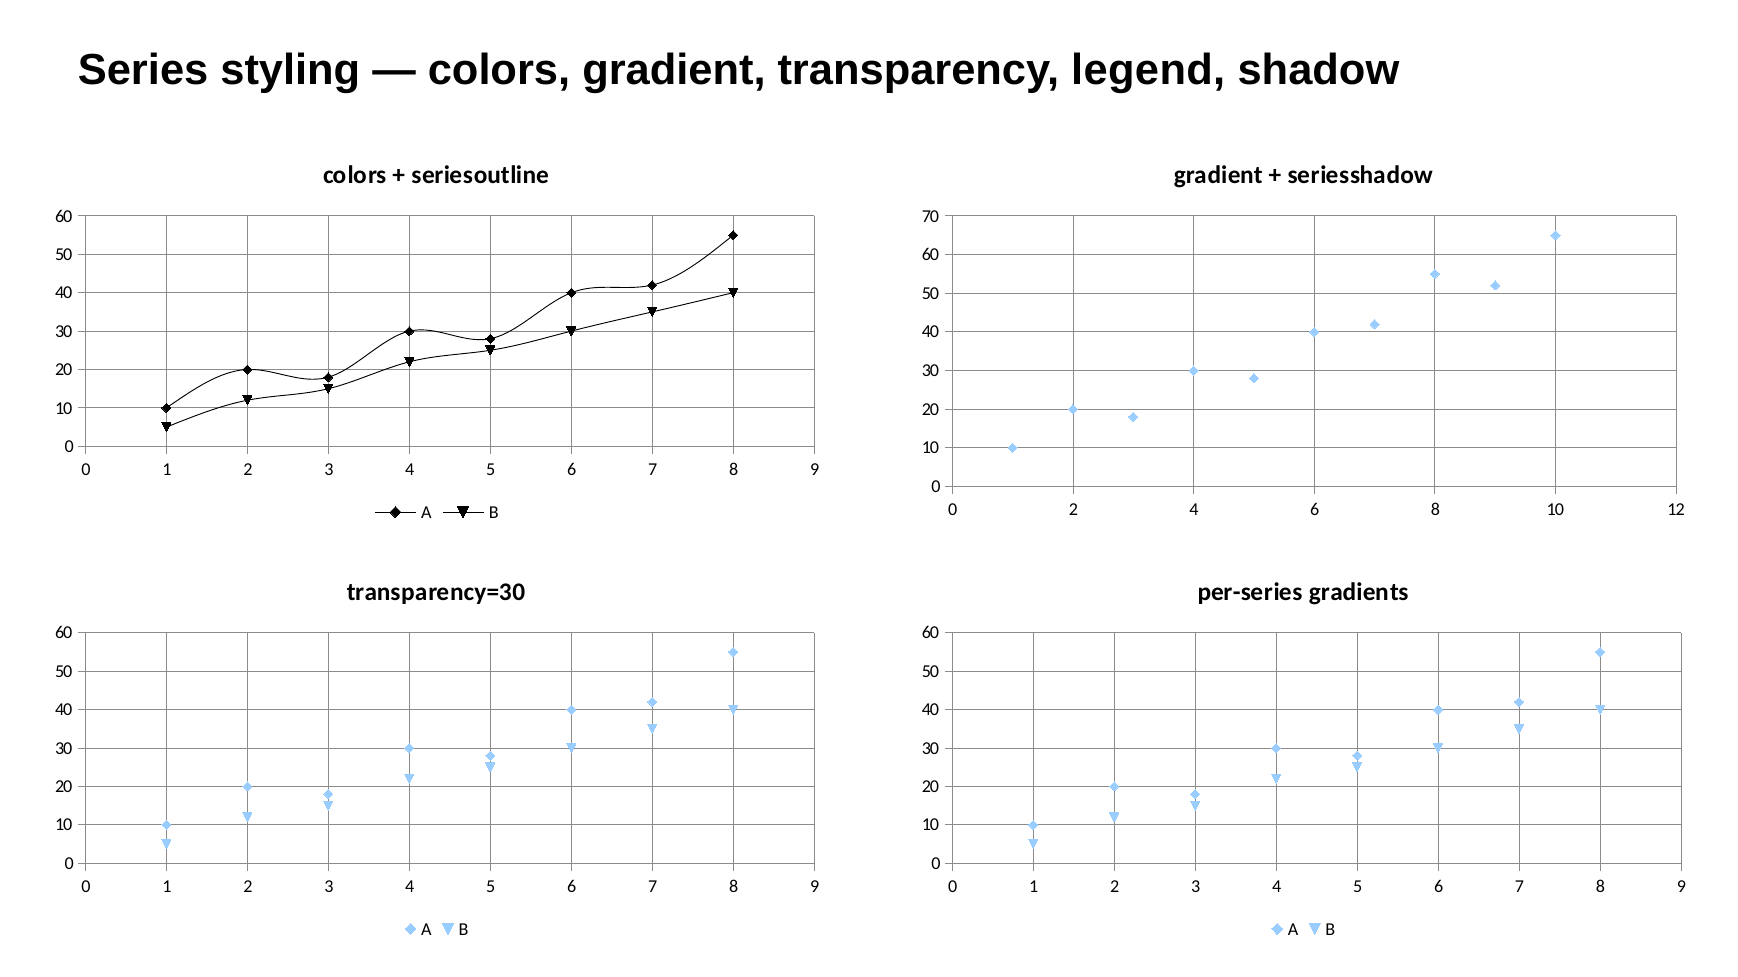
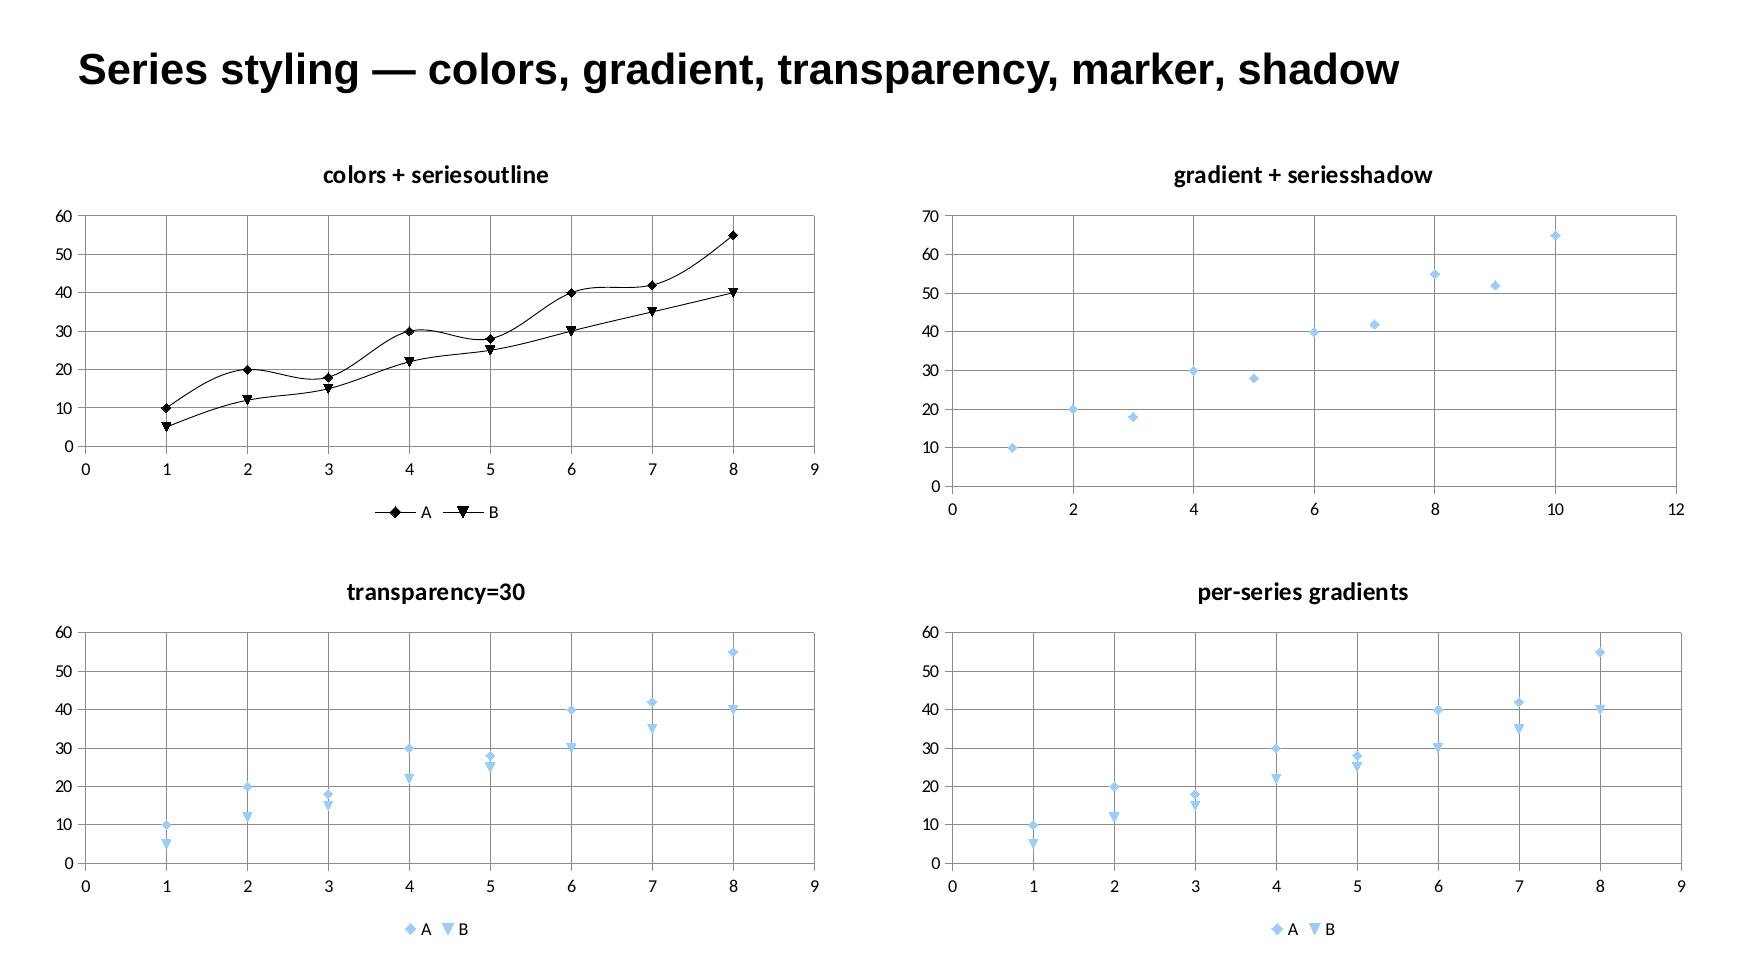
legend: legend -> marker
